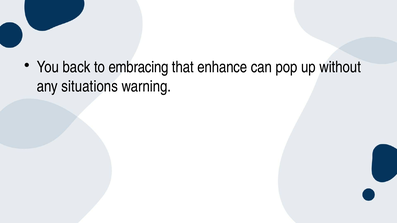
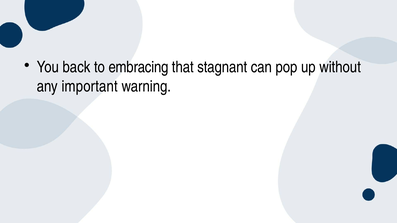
enhance: enhance -> stagnant
situations: situations -> important
